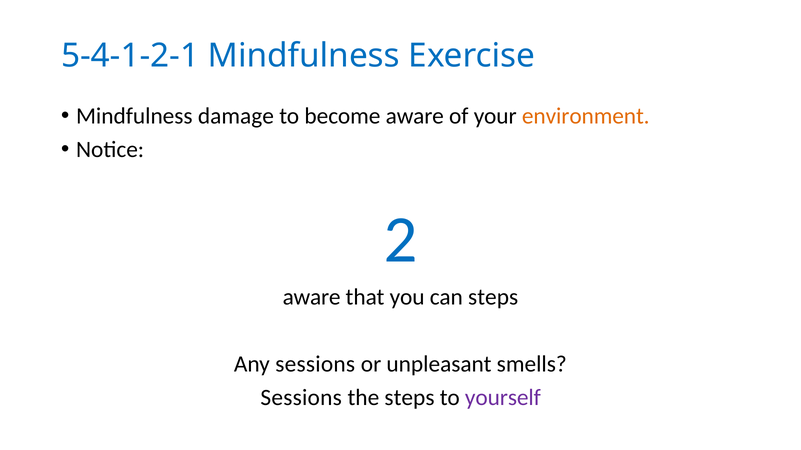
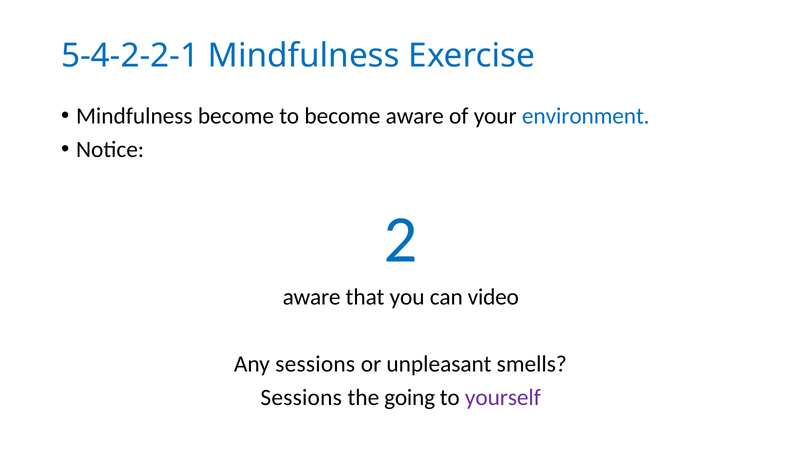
5-4-1-2-1: 5-4-1-2-1 -> 5-4-2-2-1
Mindfulness damage: damage -> become
environment colour: orange -> blue
can steps: steps -> video
the steps: steps -> going
